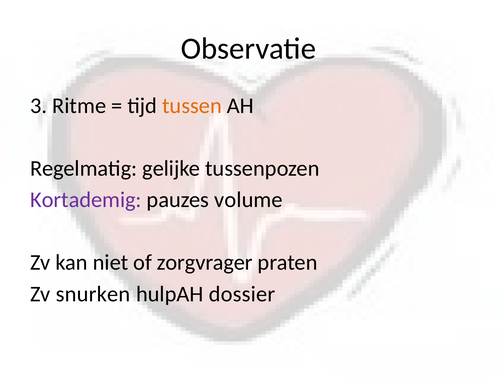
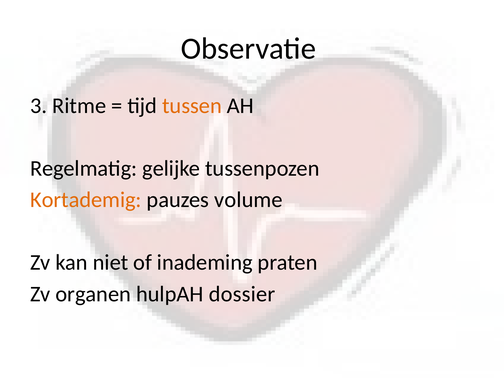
Kortademig colour: purple -> orange
zorgvrager: zorgvrager -> inademing
snurken: snurken -> organen
